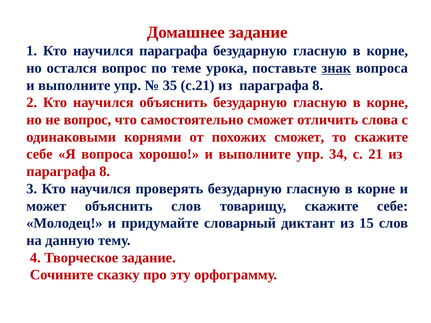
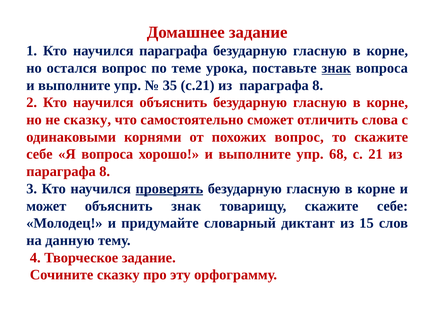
не вопрос: вопрос -> сказку
похожих сможет: сможет -> вопрос
34: 34 -> 68
проверять underline: none -> present
объяснить слов: слов -> знак
